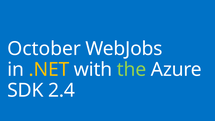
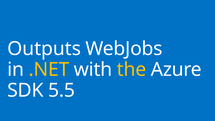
October: October -> Outputs
the colour: light green -> yellow
2.4: 2.4 -> 5.5
